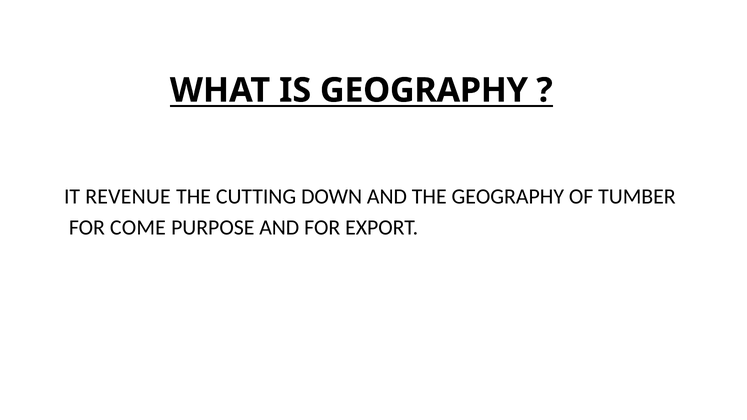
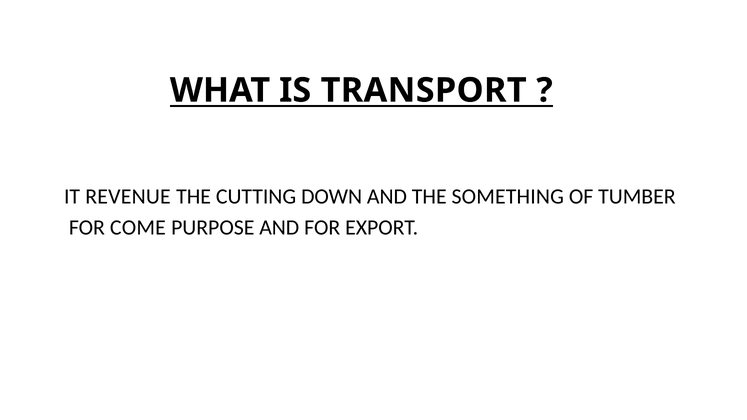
IS GEOGRAPHY: GEOGRAPHY -> TRANSPORT
THE GEOGRAPHY: GEOGRAPHY -> SOMETHING
